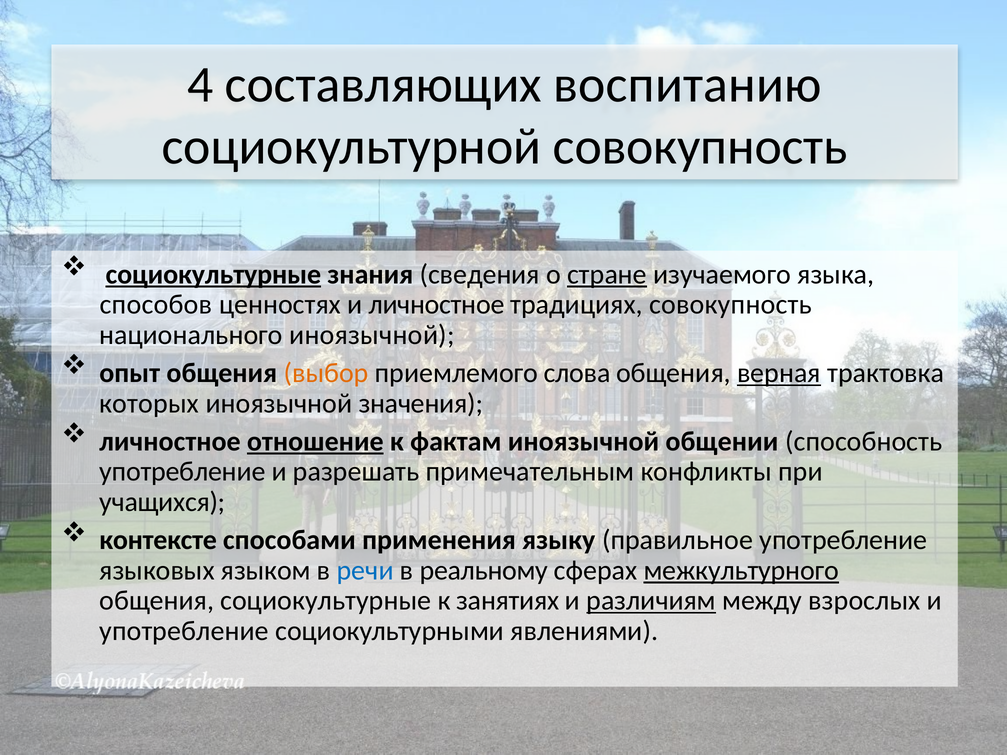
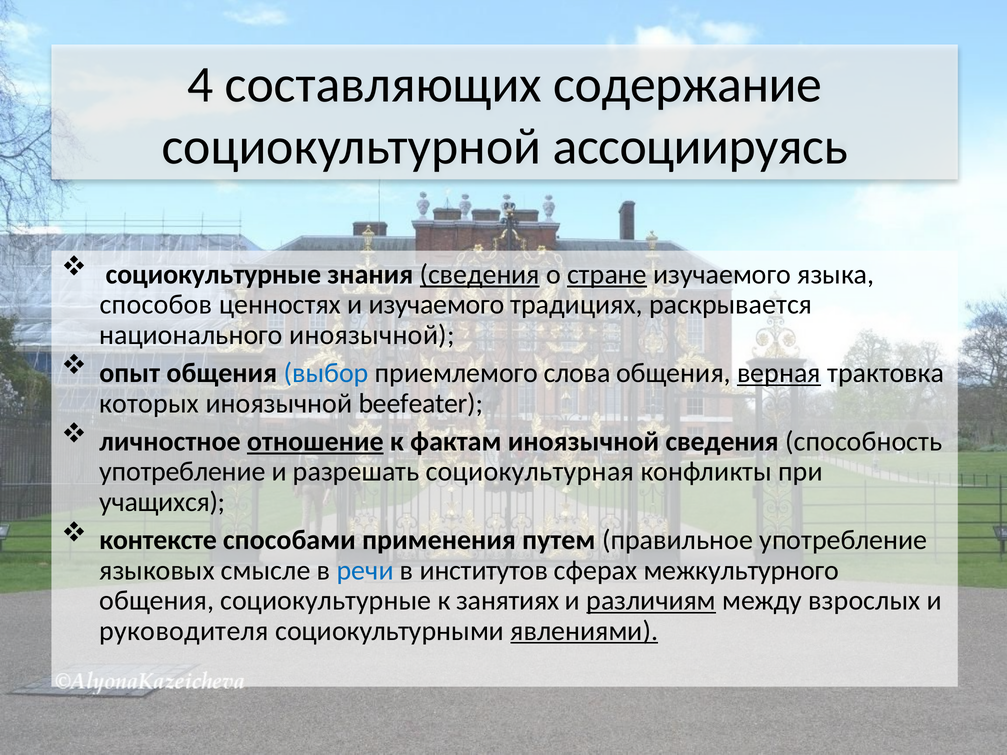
воспитанию: воспитанию -> содержание
социокультурной совокупность: совокупность -> ассоциируясь
социокультурные at (213, 275) underline: present -> none
сведения at (480, 275) underline: none -> present
и личностное: личностное -> изучаемого
традициях совокупность: совокупность -> раскрывается
выбор colour: orange -> blue
значения: значения -> beefeater
иноязычной общении: общении -> сведения
примечательным: примечательным -> социокультурная
языку: языку -> путем
языком: языком -> смысле
реальному: реальному -> институтов
межкультурного underline: present -> none
употребление at (184, 631): употребление -> руководителя
явлениями underline: none -> present
